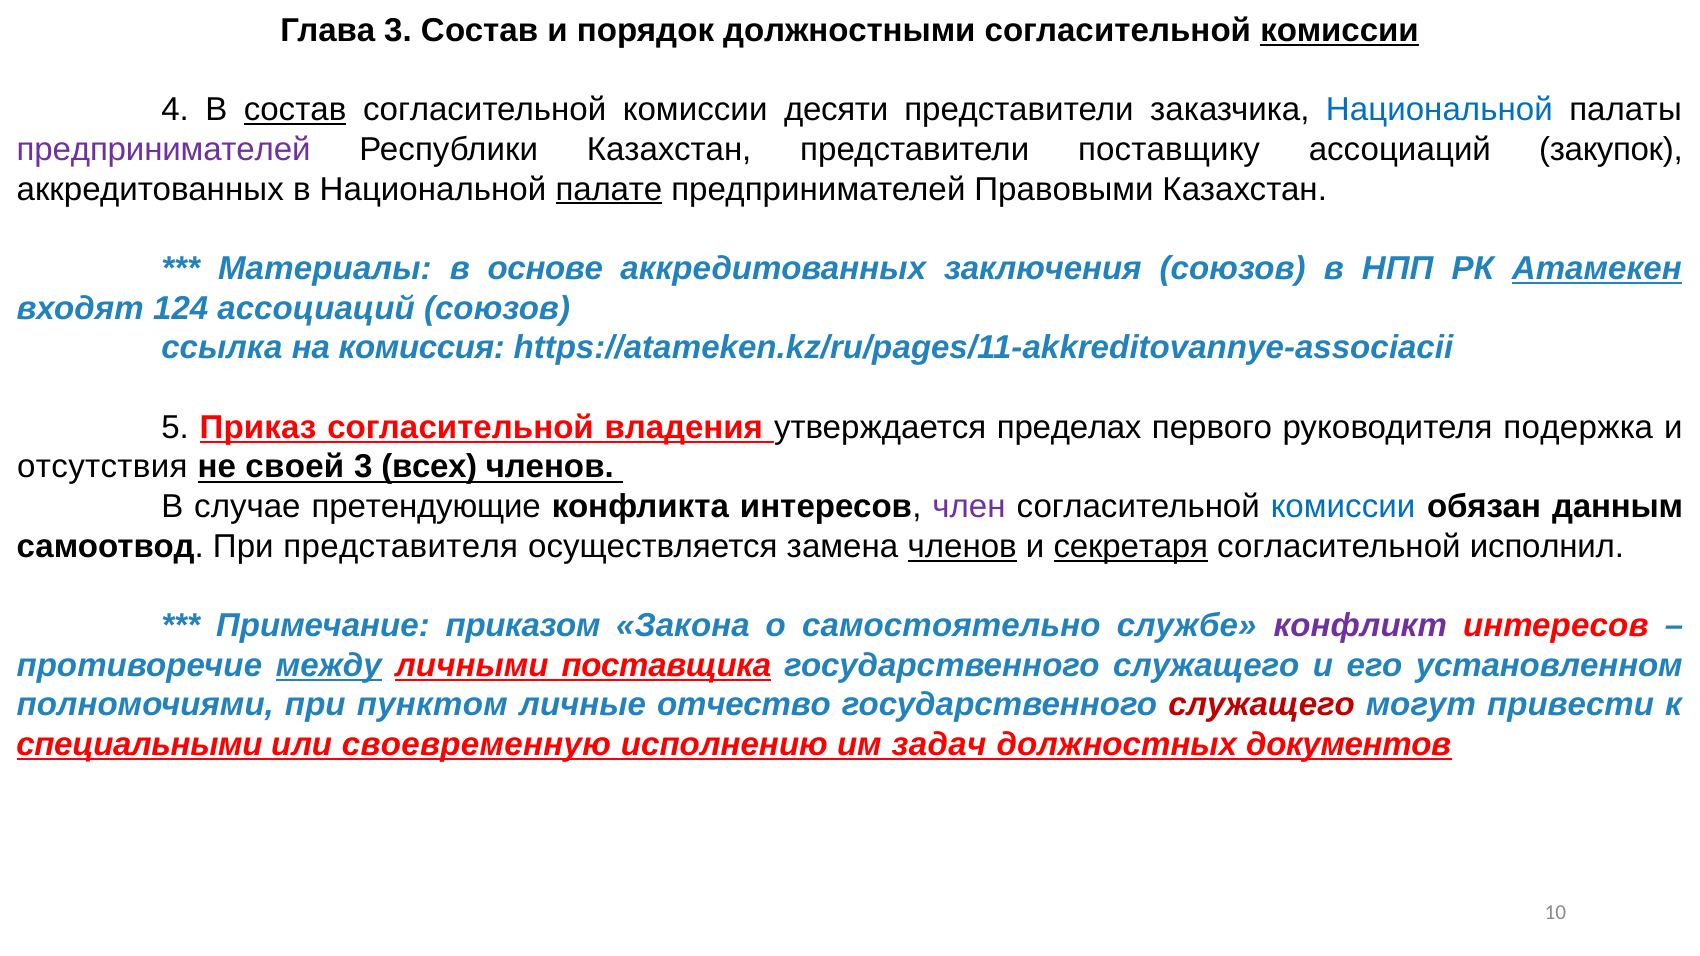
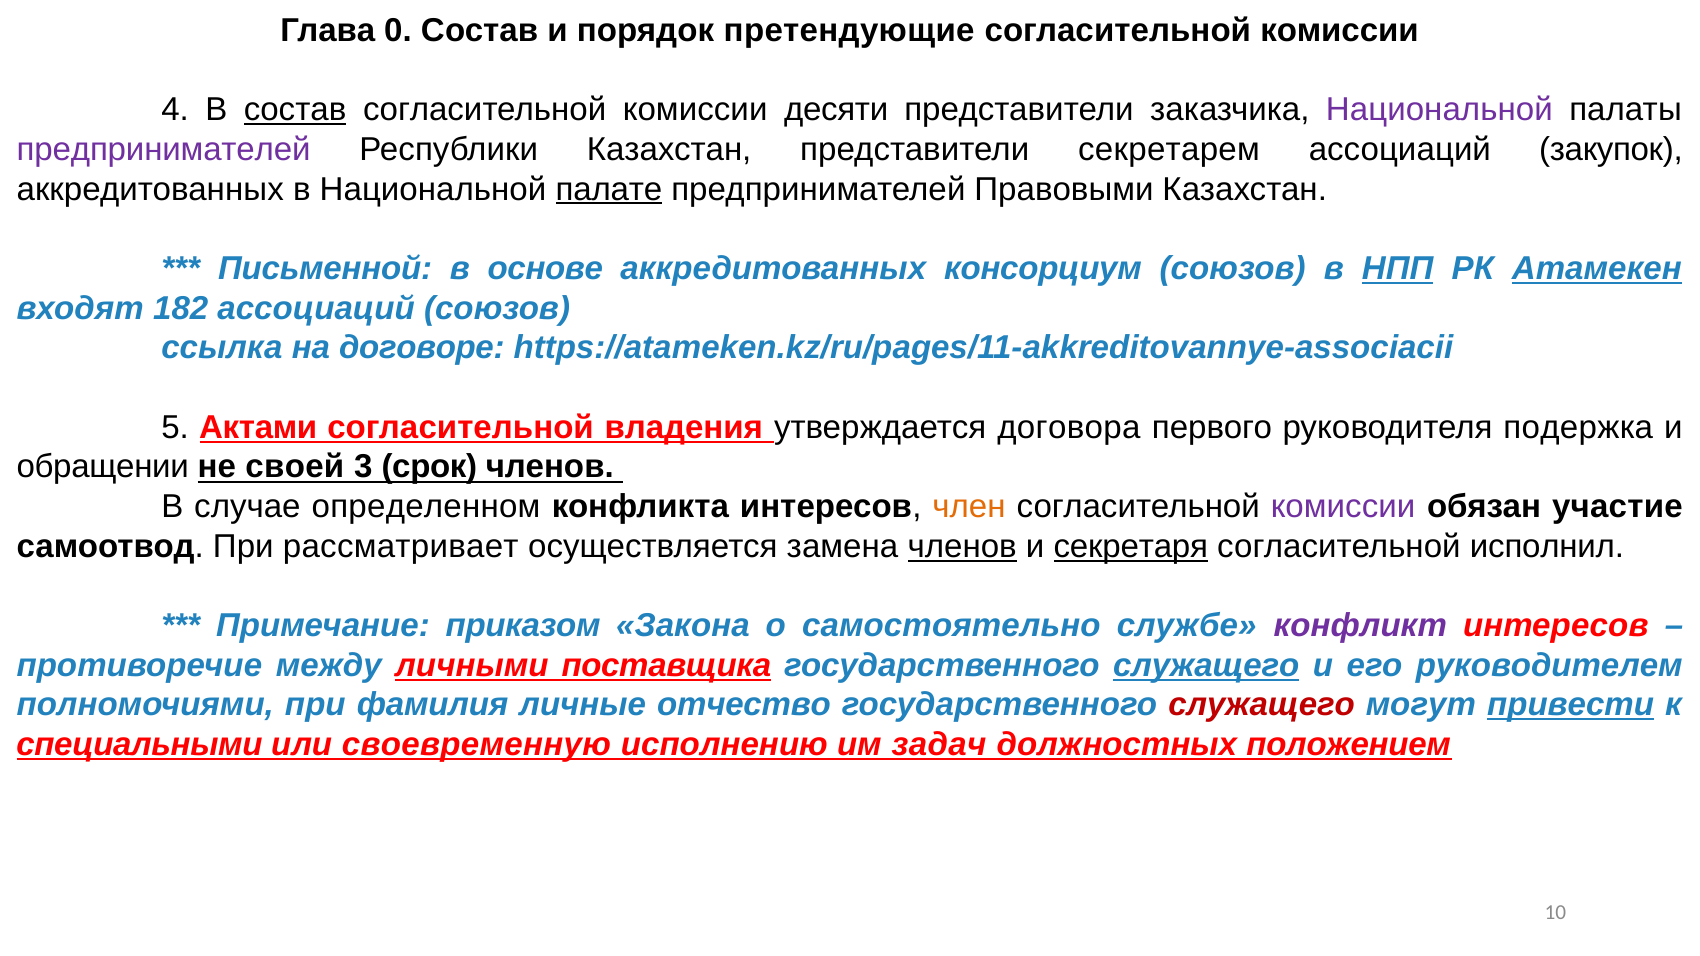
Глава 3: 3 -> 0
должностными: должностными -> претендующие
комиссии at (1339, 31) underline: present -> none
Национальной at (1439, 110) colour: blue -> purple
поставщику: поставщику -> секретарем
Материалы: Материалы -> Письменной
заключения: заключения -> консорциум
НПП underline: none -> present
124: 124 -> 182
комиссия: комиссия -> договоре
Приказ: Приказ -> Актами
пределах: пределах -> договора
отсутствия: отсутствия -> обращении
всех: всех -> срок
претендующие: претендующие -> определенном
член colour: purple -> orange
комиссии at (1343, 507) colour: blue -> purple
данным: данным -> участие
представителя: представителя -> рассматривает
между underline: present -> none
служащего at (1206, 666) underline: none -> present
установленном: установленном -> руководителем
пунктом: пунктом -> фамилия
привести underline: none -> present
документов: документов -> положением
